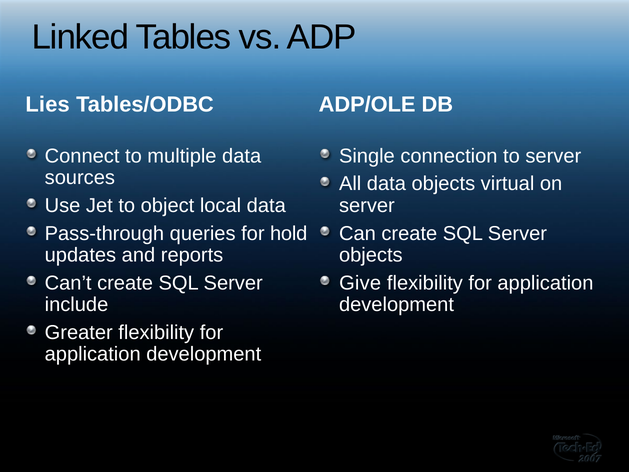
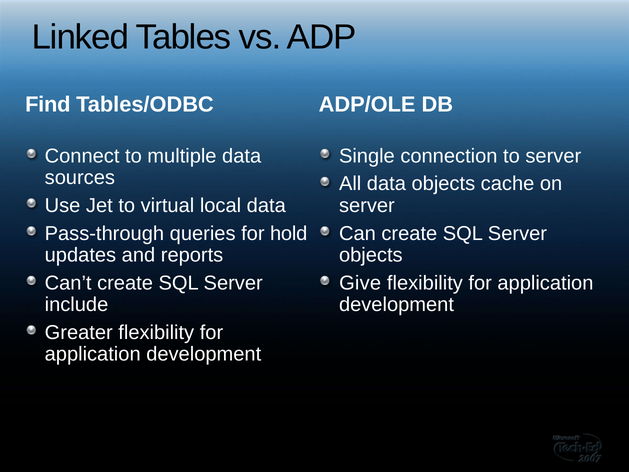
Lies: Lies -> Find
virtual: virtual -> cache
object: object -> virtual
